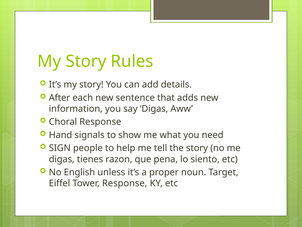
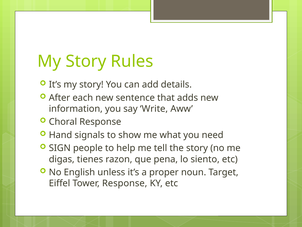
say Digas: Digas -> Write
